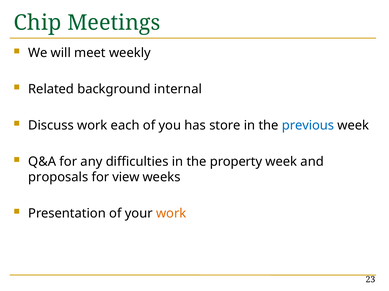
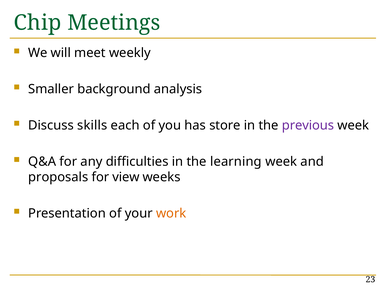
Related: Related -> Smaller
internal: internal -> analysis
Discuss work: work -> skills
previous colour: blue -> purple
property: property -> learning
